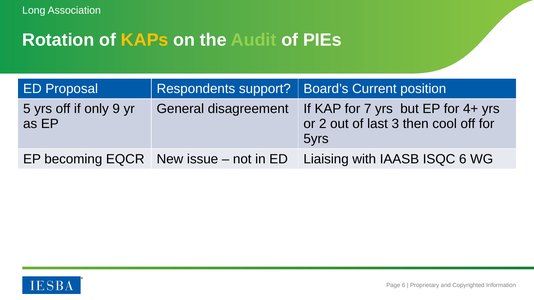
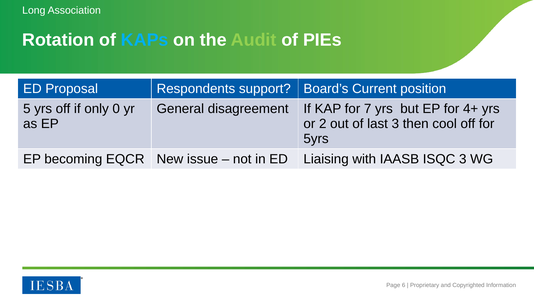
KAPs colour: yellow -> light blue
9: 9 -> 0
ISQC 6: 6 -> 3
